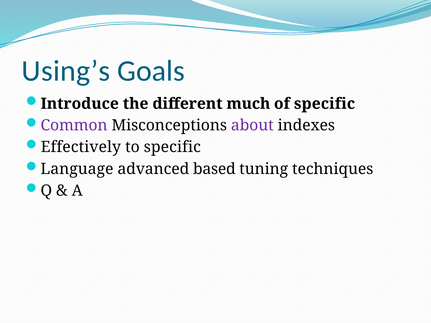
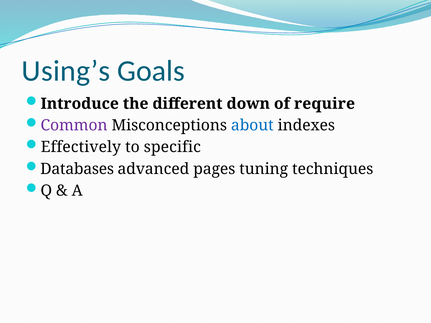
much: much -> down
of specific: specific -> require
about colour: purple -> blue
Language: Language -> Databases
based: based -> pages
